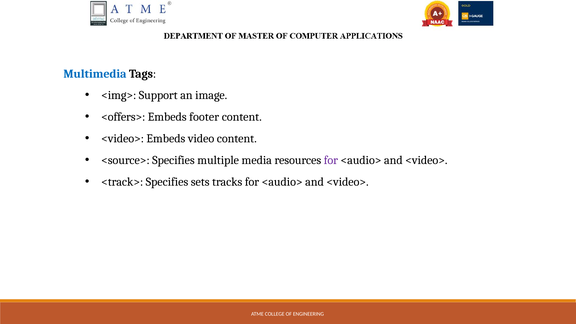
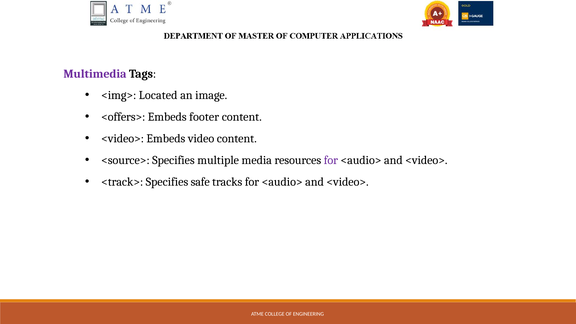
Multimedia colour: blue -> purple
Support: Support -> Located
sets: sets -> safe
